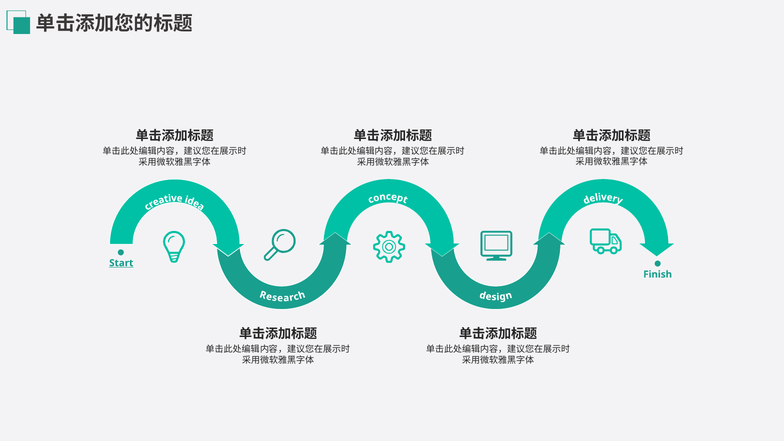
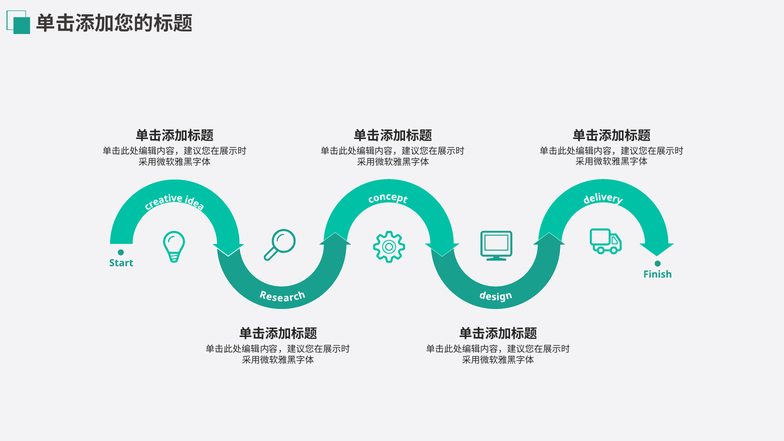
Start underline: present -> none
